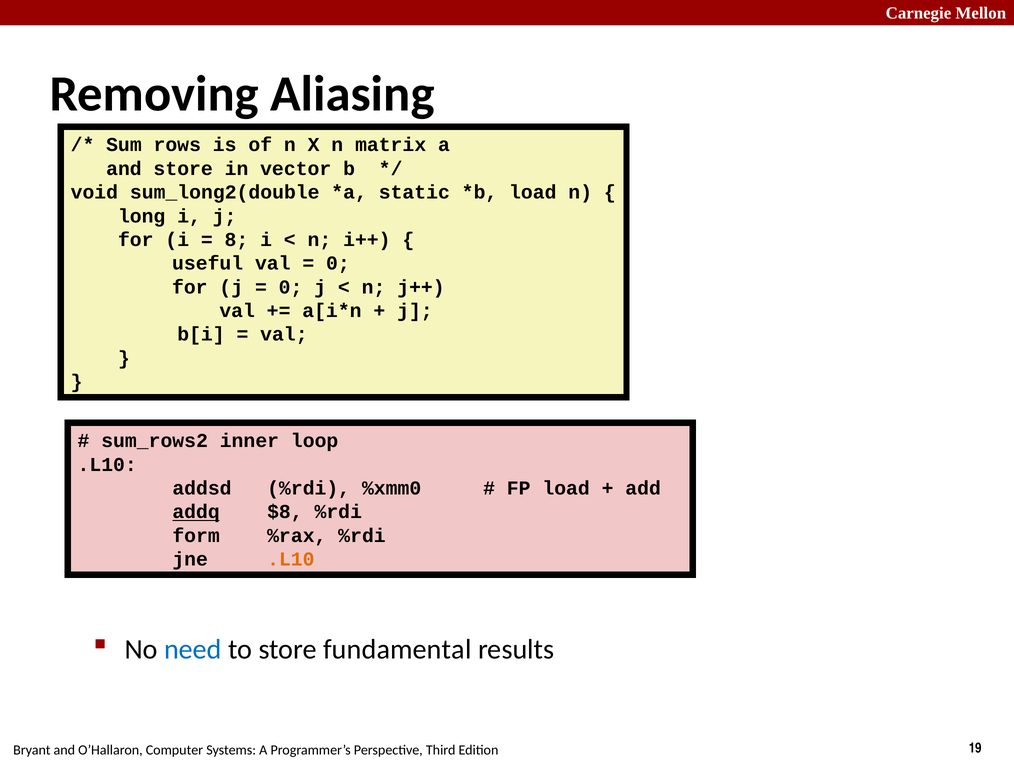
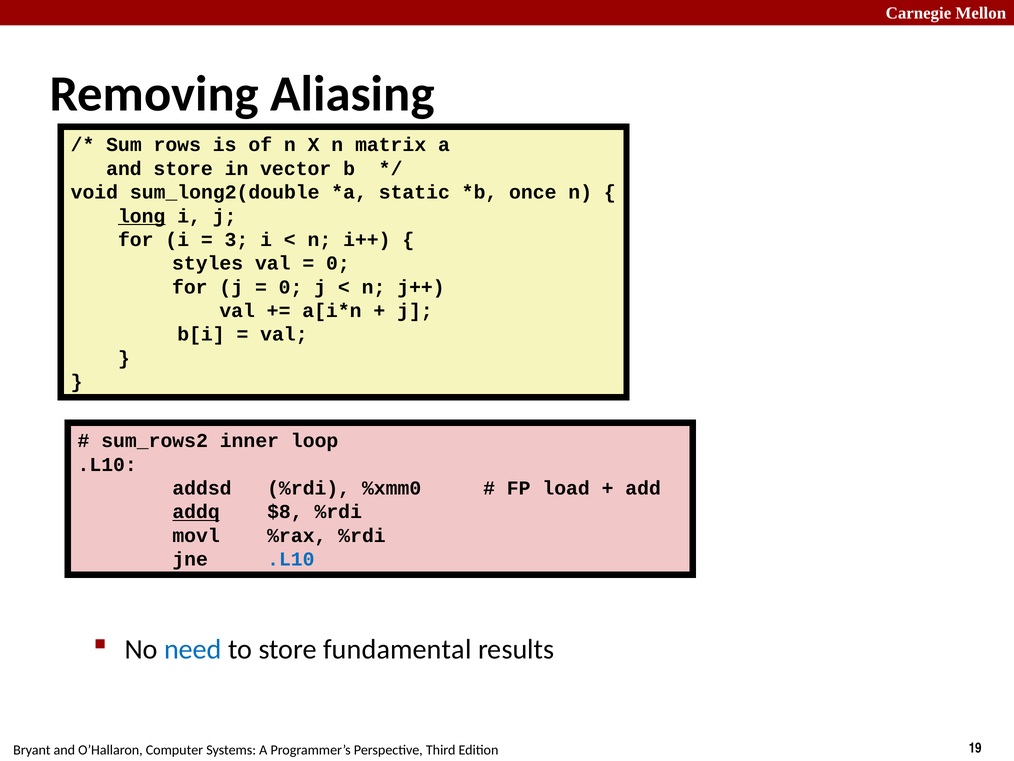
load at (533, 192): load -> once
long underline: none -> present
8: 8 -> 3
useful: useful -> styles
form: form -> movl
.L10 at (291, 559) colour: orange -> blue
